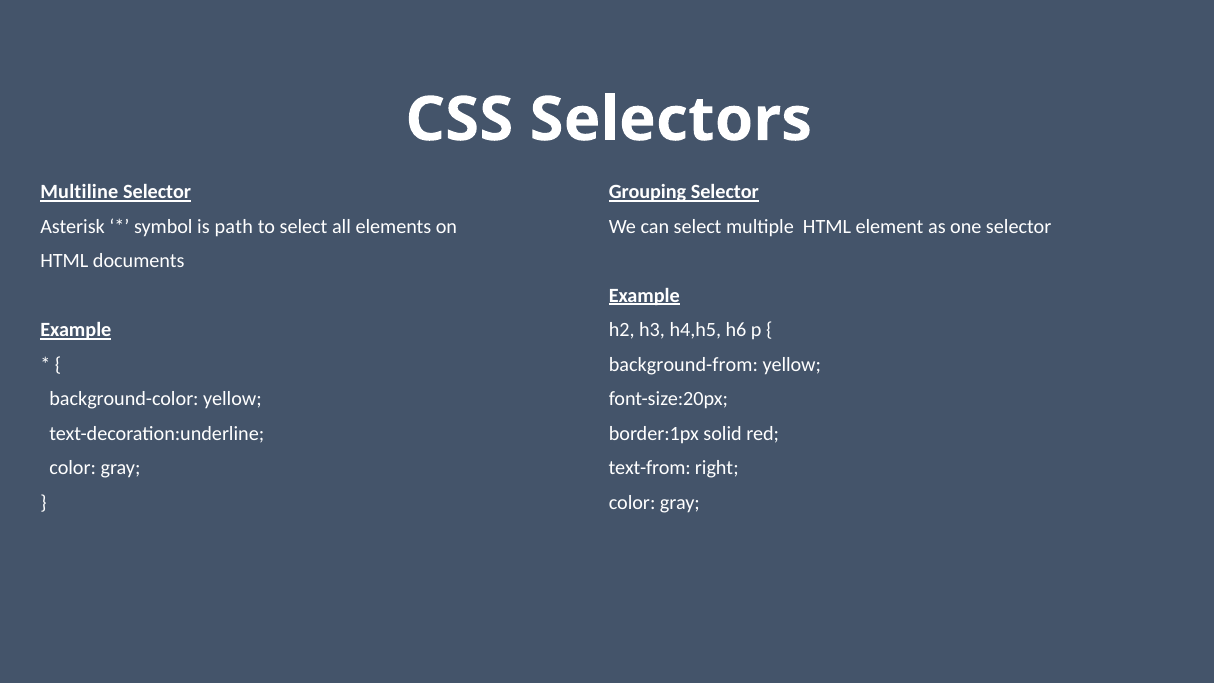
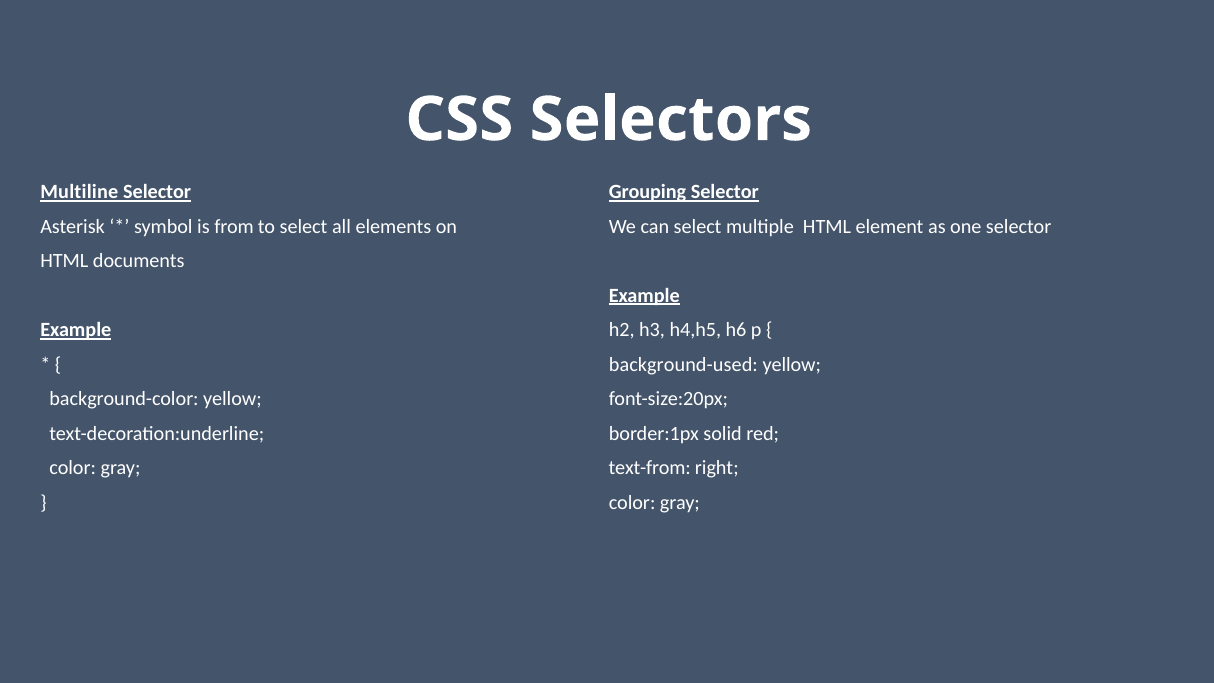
path: path -> from
background-from: background-from -> background-used
